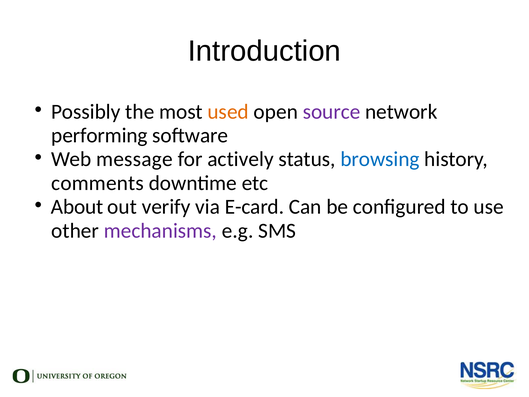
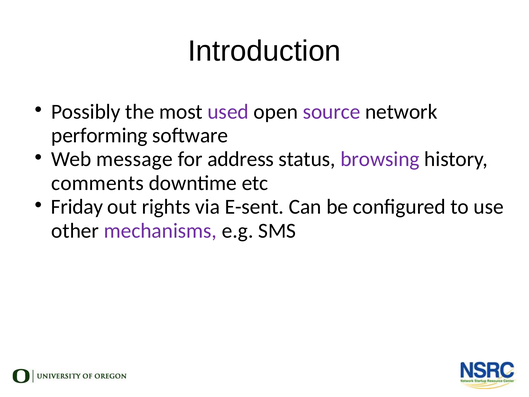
used colour: orange -> purple
actively: actively -> address
browsing colour: blue -> purple
About: About -> Friday
verify: verify -> rights
E-card: E-card -> E-sent
